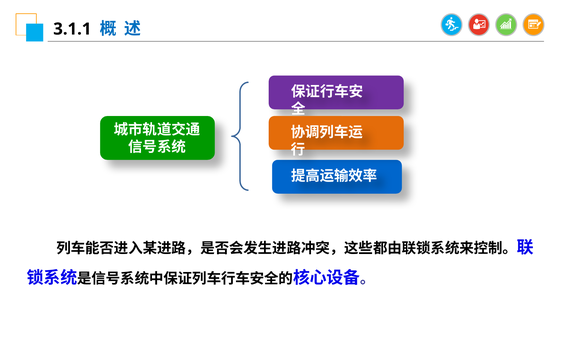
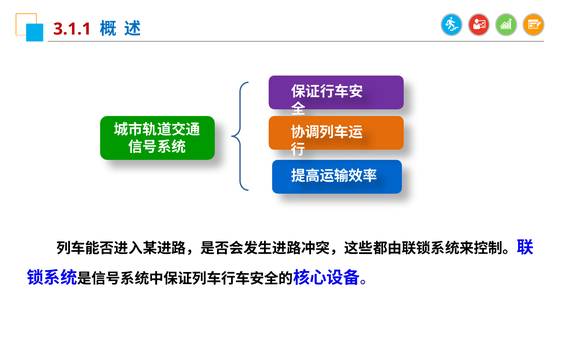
3.1.1 colour: black -> red
